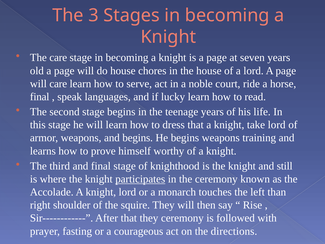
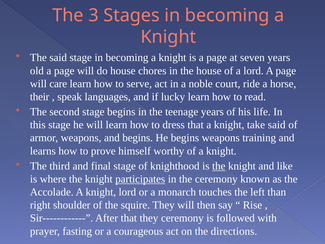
The care: care -> said
final at (40, 97): final -> their
take lord: lord -> said
the at (219, 166) underline: none -> present
still: still -> like
